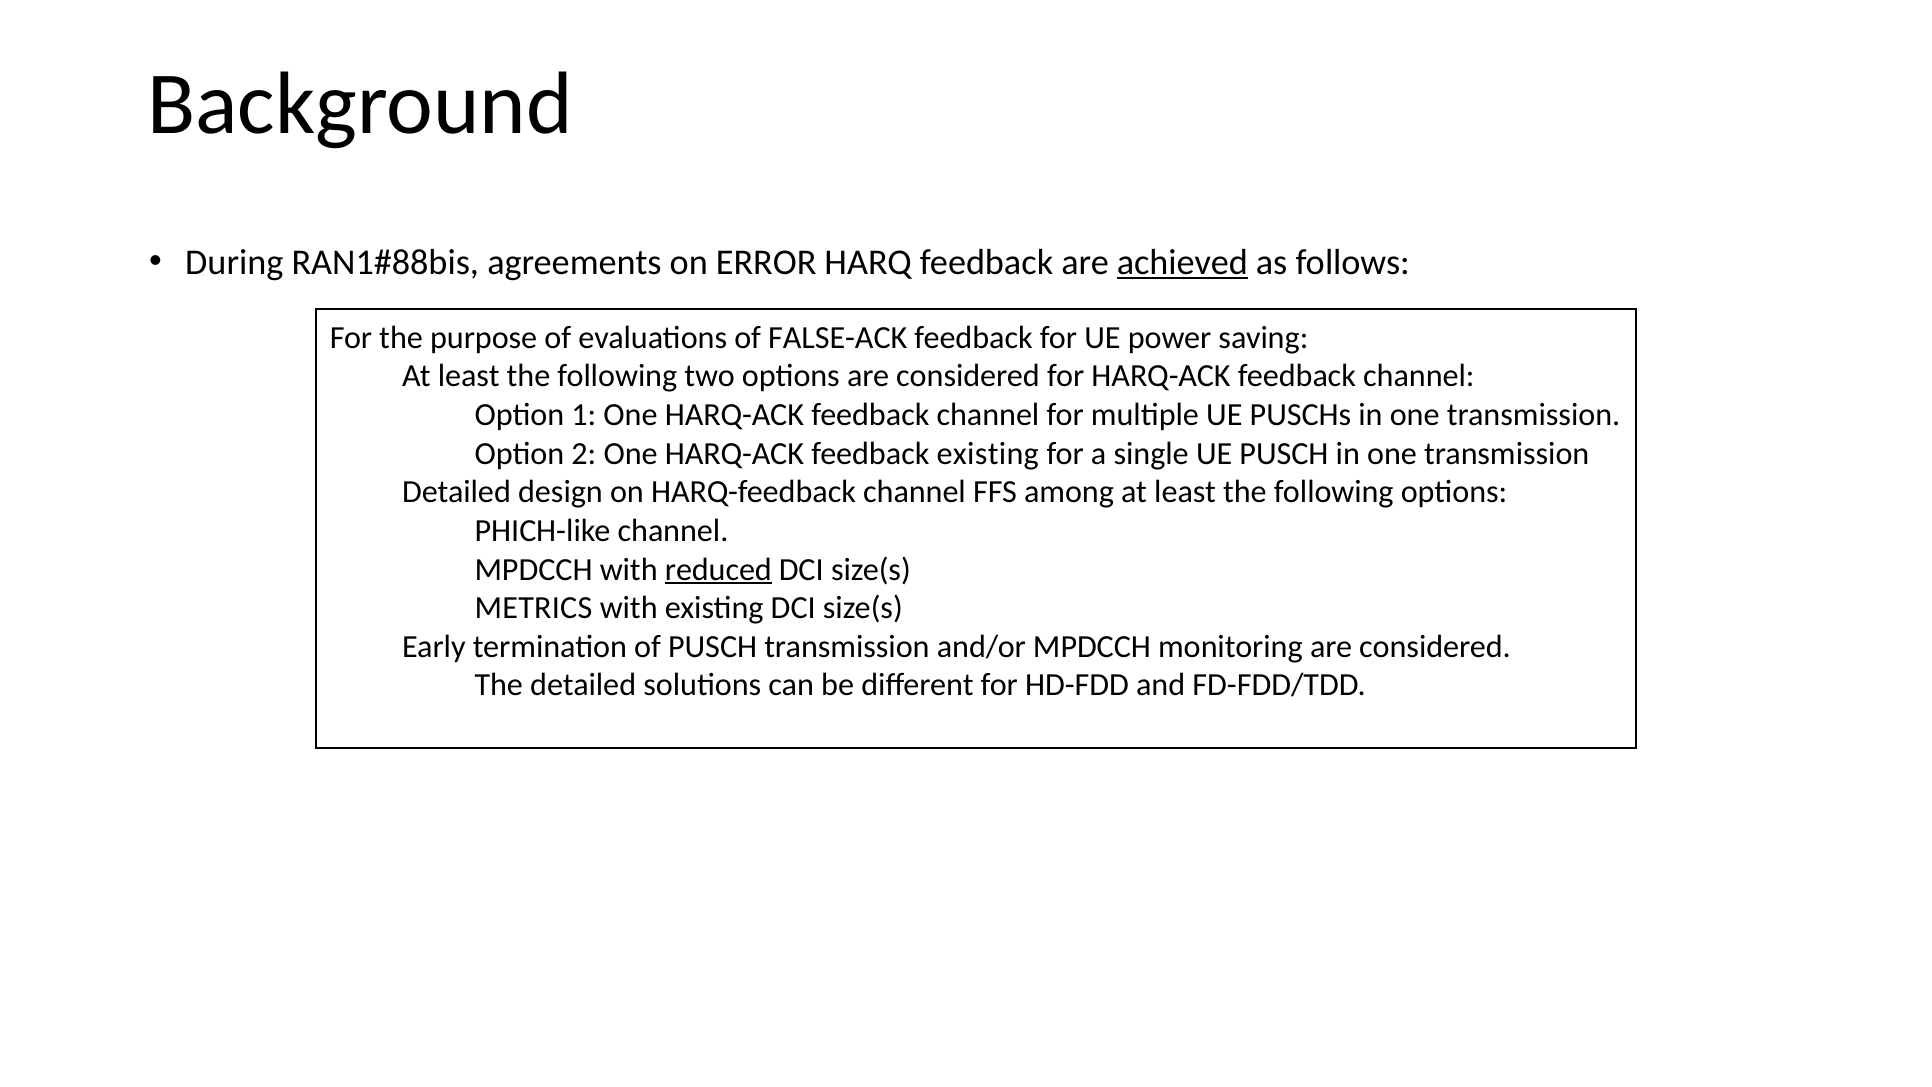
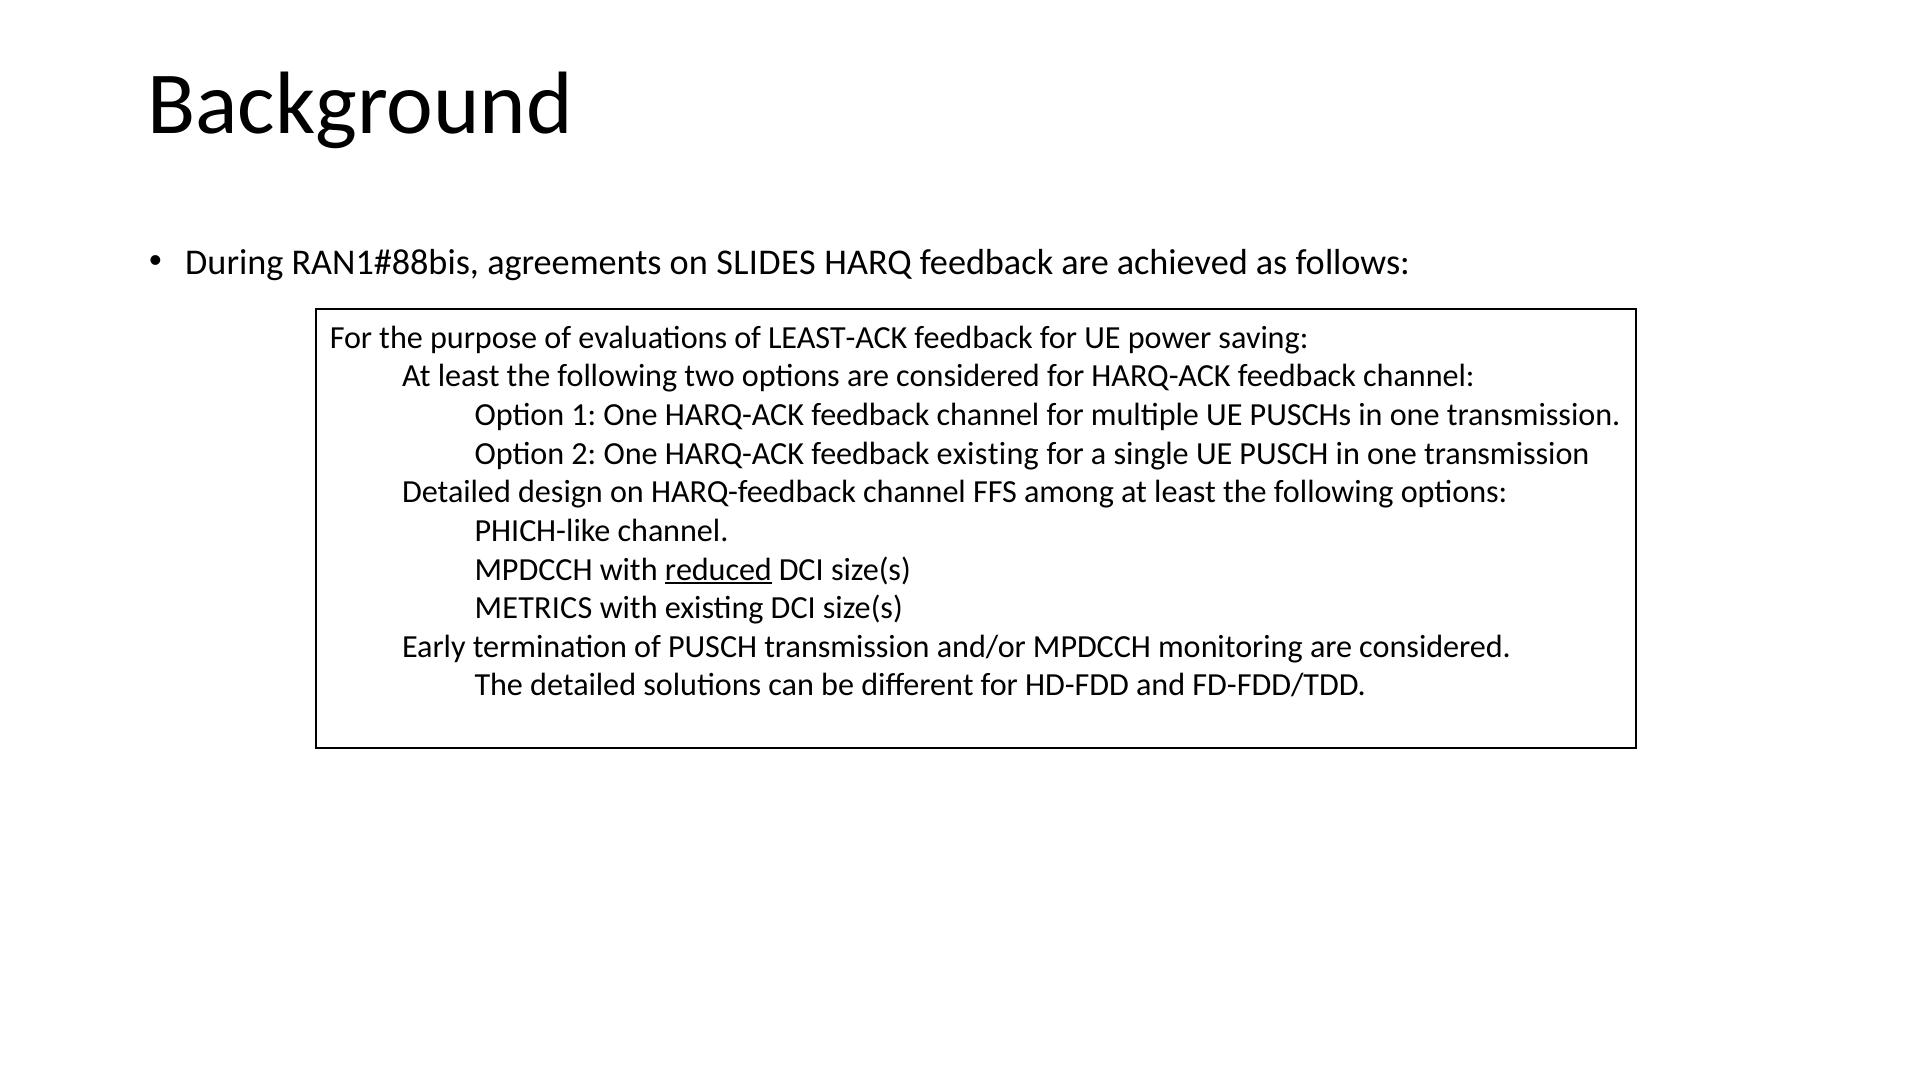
ERROR: ERROR -> SLIDES
achieved underline: present -> none
FALSE-ACK: FALSE-ACK -> LEAST-ACK
